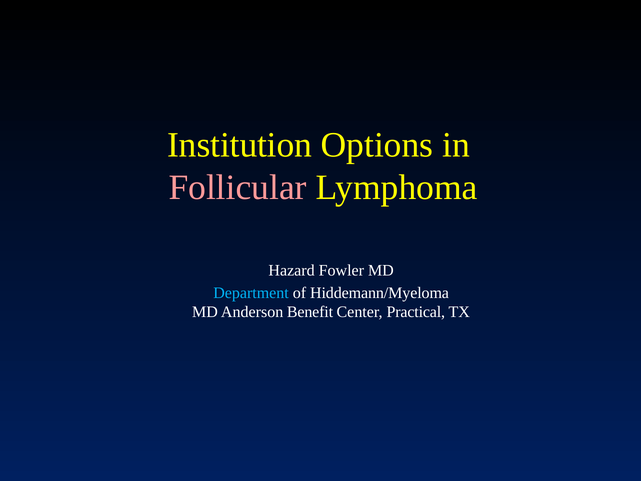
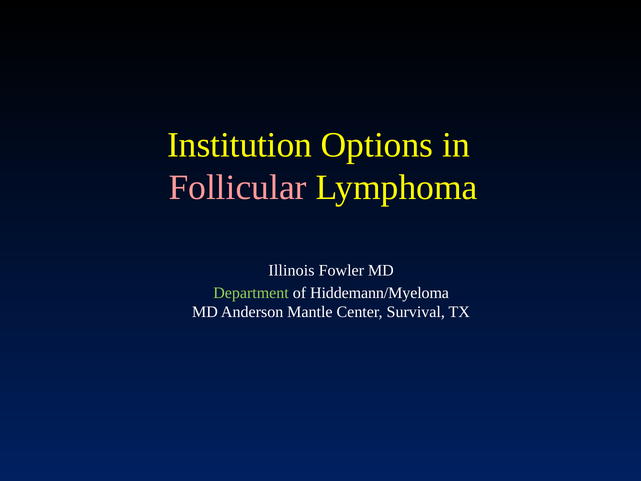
Hazard: Hazard -> Illinois
Department colour: light blue -> light green
Benefit: Benefit -> Mantle
Practical: Practical -> Survival
